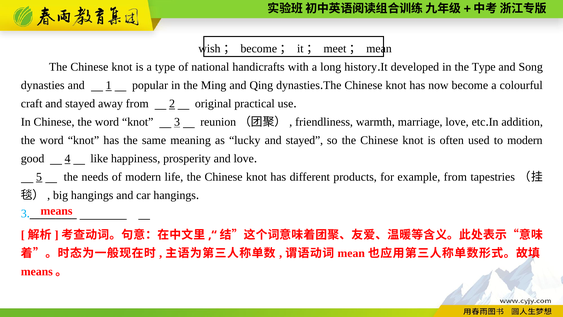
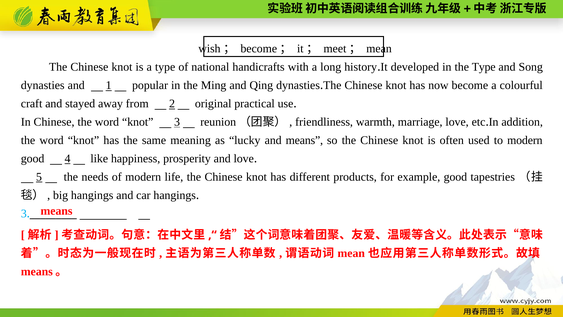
lucky and stayed: stayed -> means
example from: from -> good
